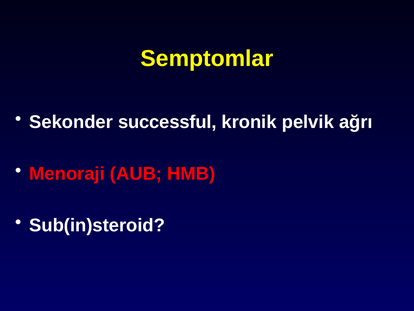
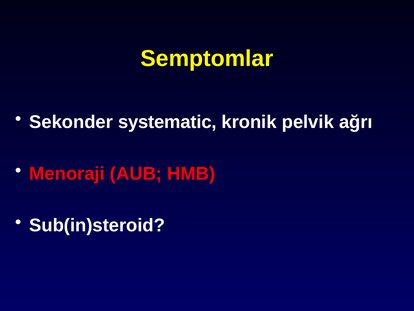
successful: successful -> systematic
